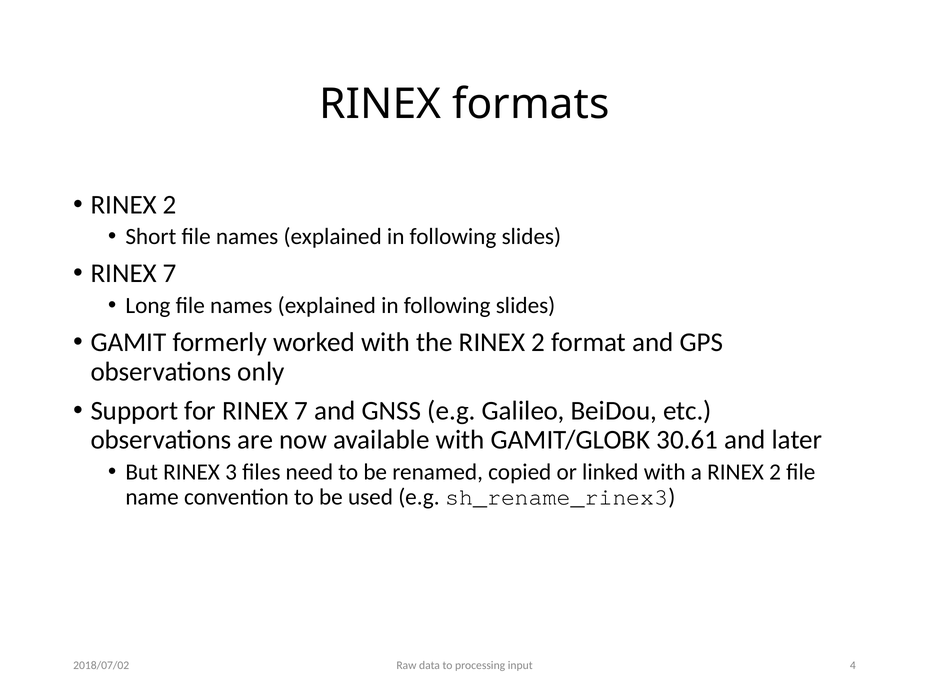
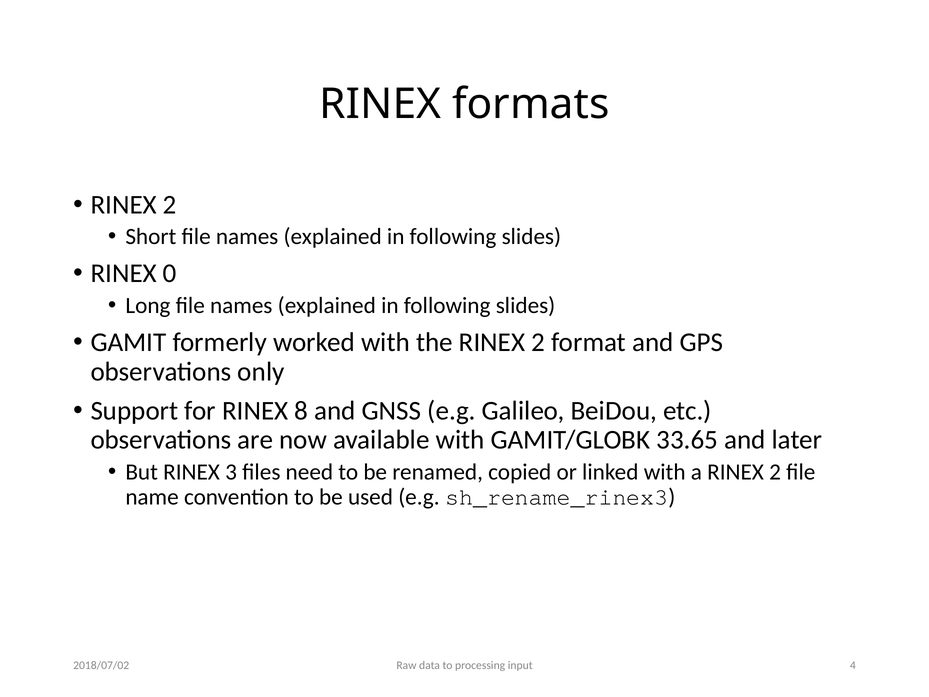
7 at (170, 273): 7 -> 0
for RINEX 7: 7 -> 8
30.61: 30.61 -> 33.65
